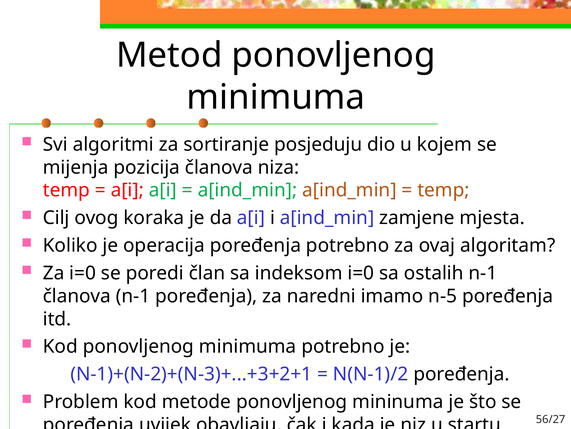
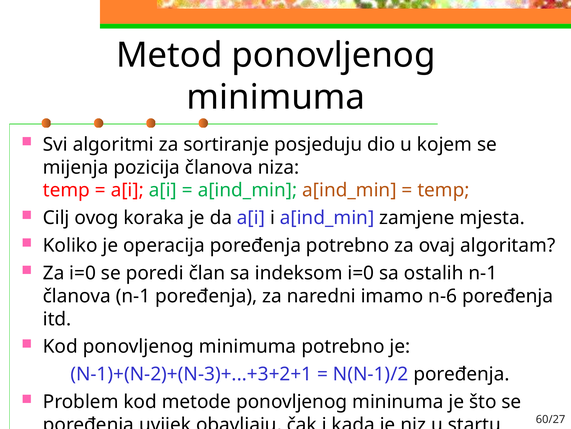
n-5: n-5 -> n-6
56/27: 56/27 -> 60/27
